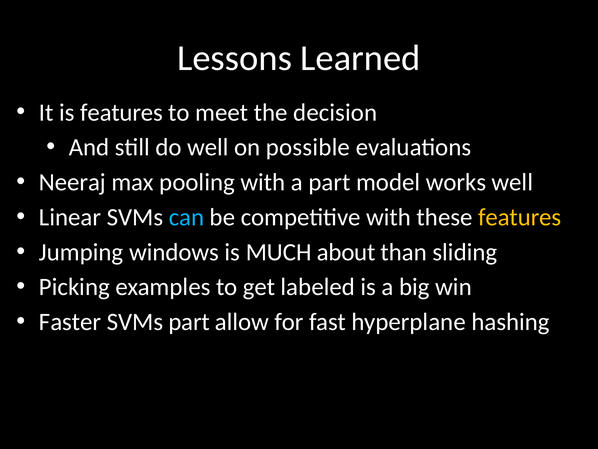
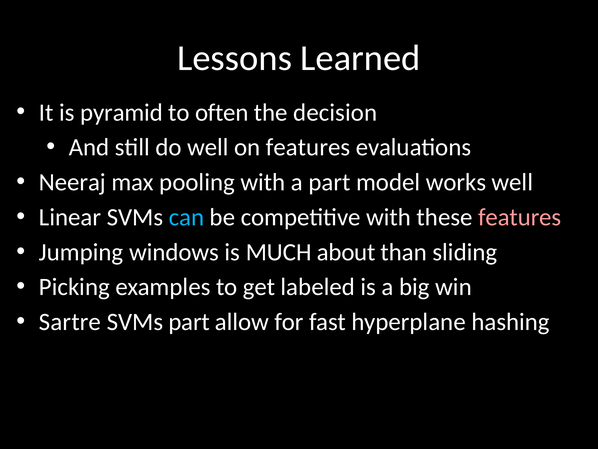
is features: features -> pyramid
meet: meet -> often
on possible: possible -> features
features at (520, 217) colour: yellow -> pink
Faster: Faster -> Sartre
